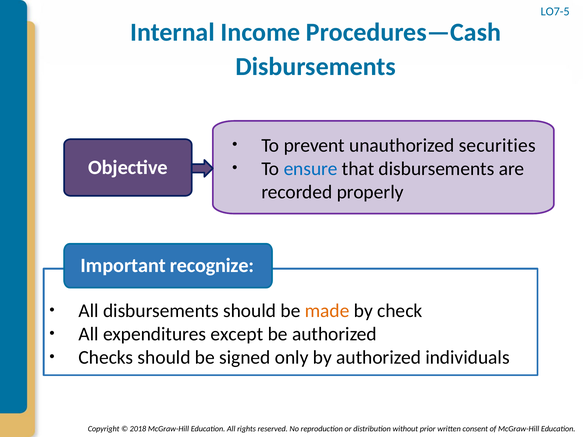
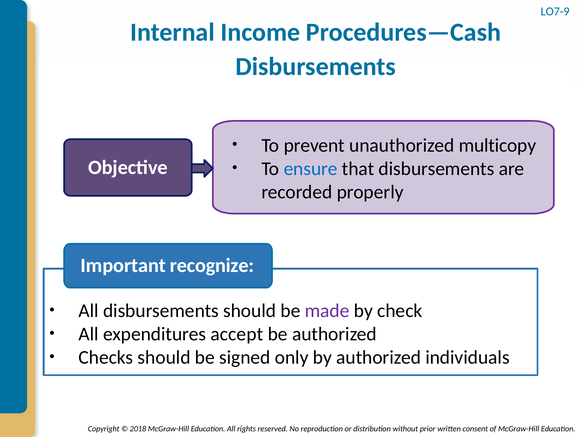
LO7-5: LO7-5 -> LO7-9
securities: securities -> multicopy
made colour: orange -> purple
except: except -> accept
